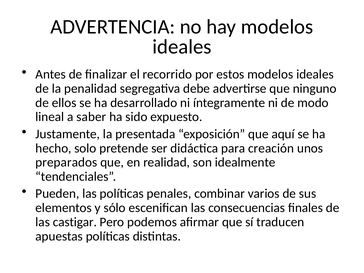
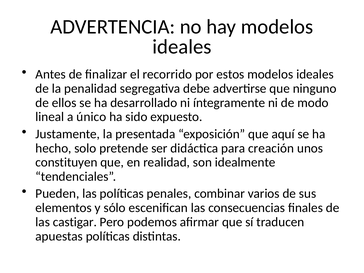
saber: saber -> único
preparados: preparados -> constituyen
